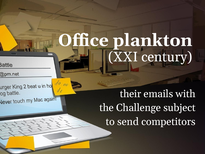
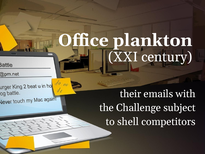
send: send -> shell
